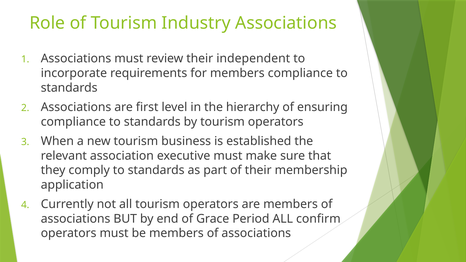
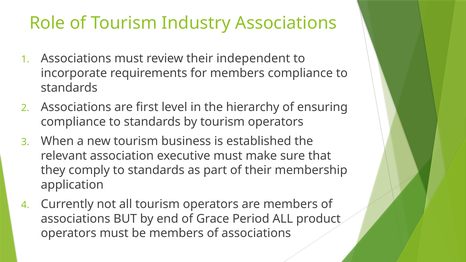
confirm: confirm -> product
